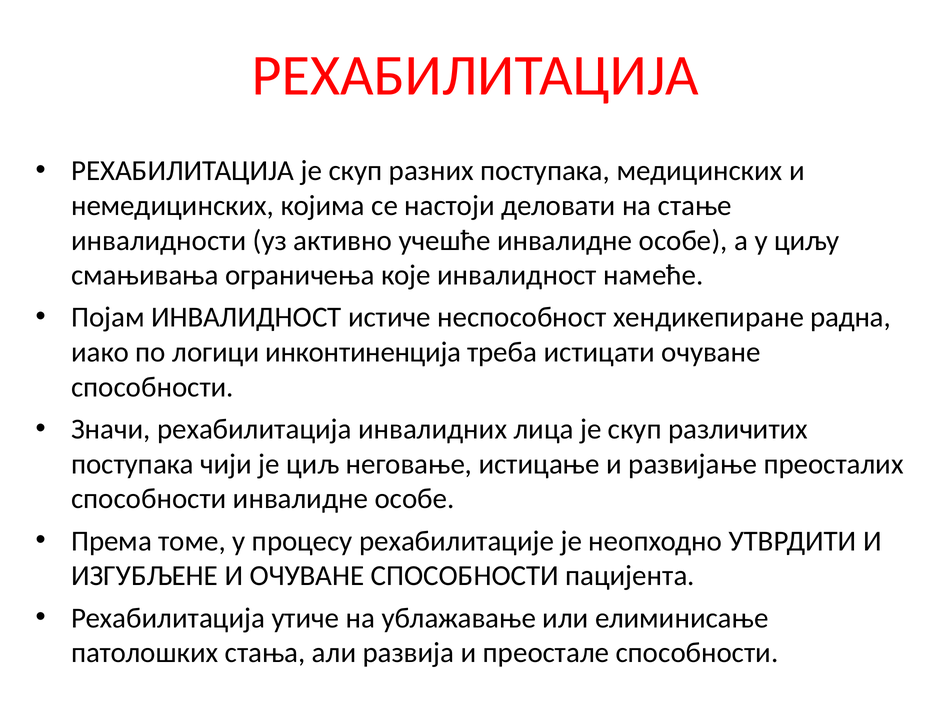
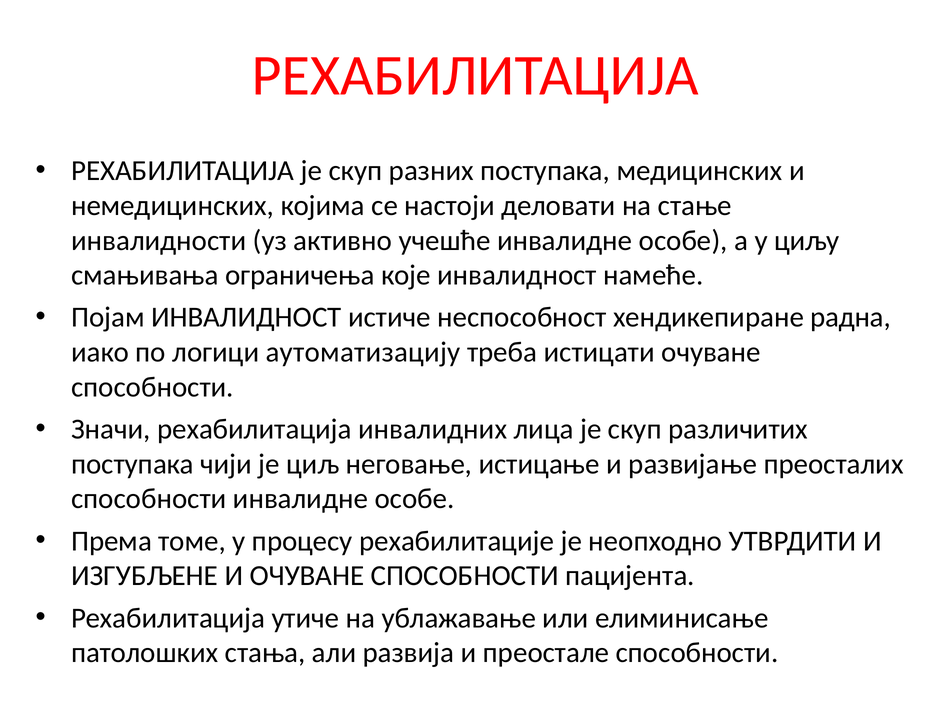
инконтиненција: инконтиненција -> аутоматизацију
